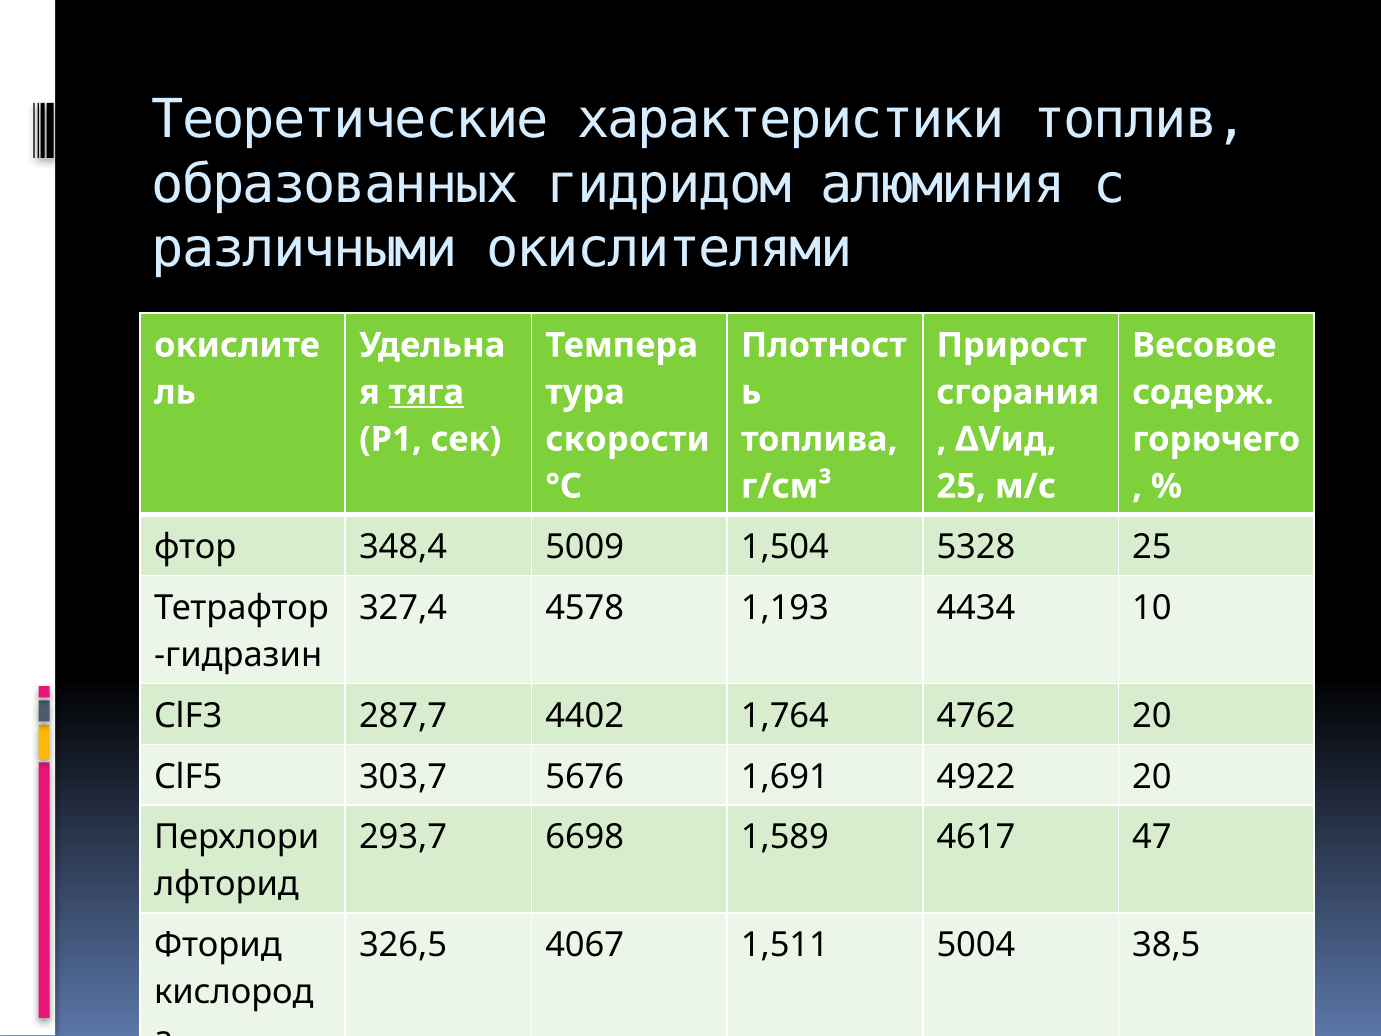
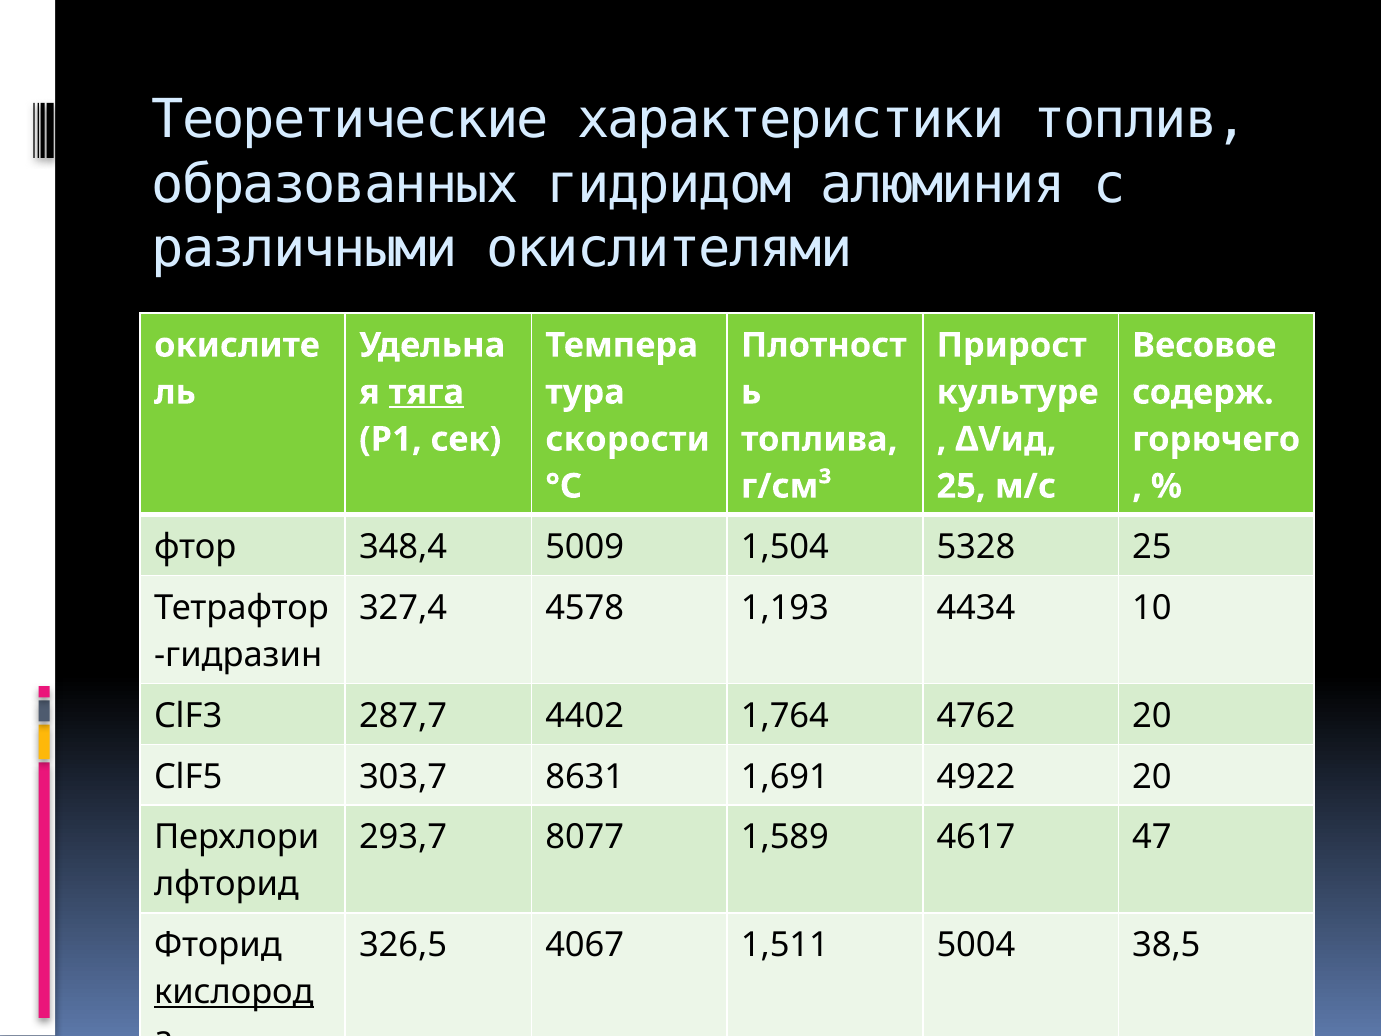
сгорания: сгорания -> культуре
5676: 5676 -> 8631
6698: 6698 -> 8077
кислород at (234, 992) underline: none -> present
